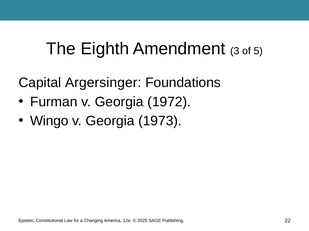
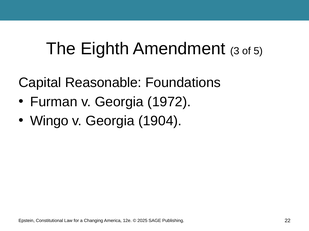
Argersinger: Argersinger -> Reasonable
1973: 1973 -> 1904
